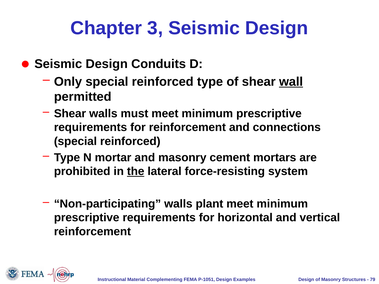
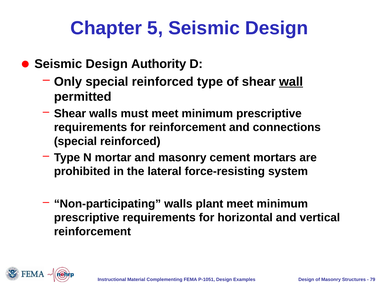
3: 3 -> 5
Conduits: Conduits -> Authority
the underline: present -> none
